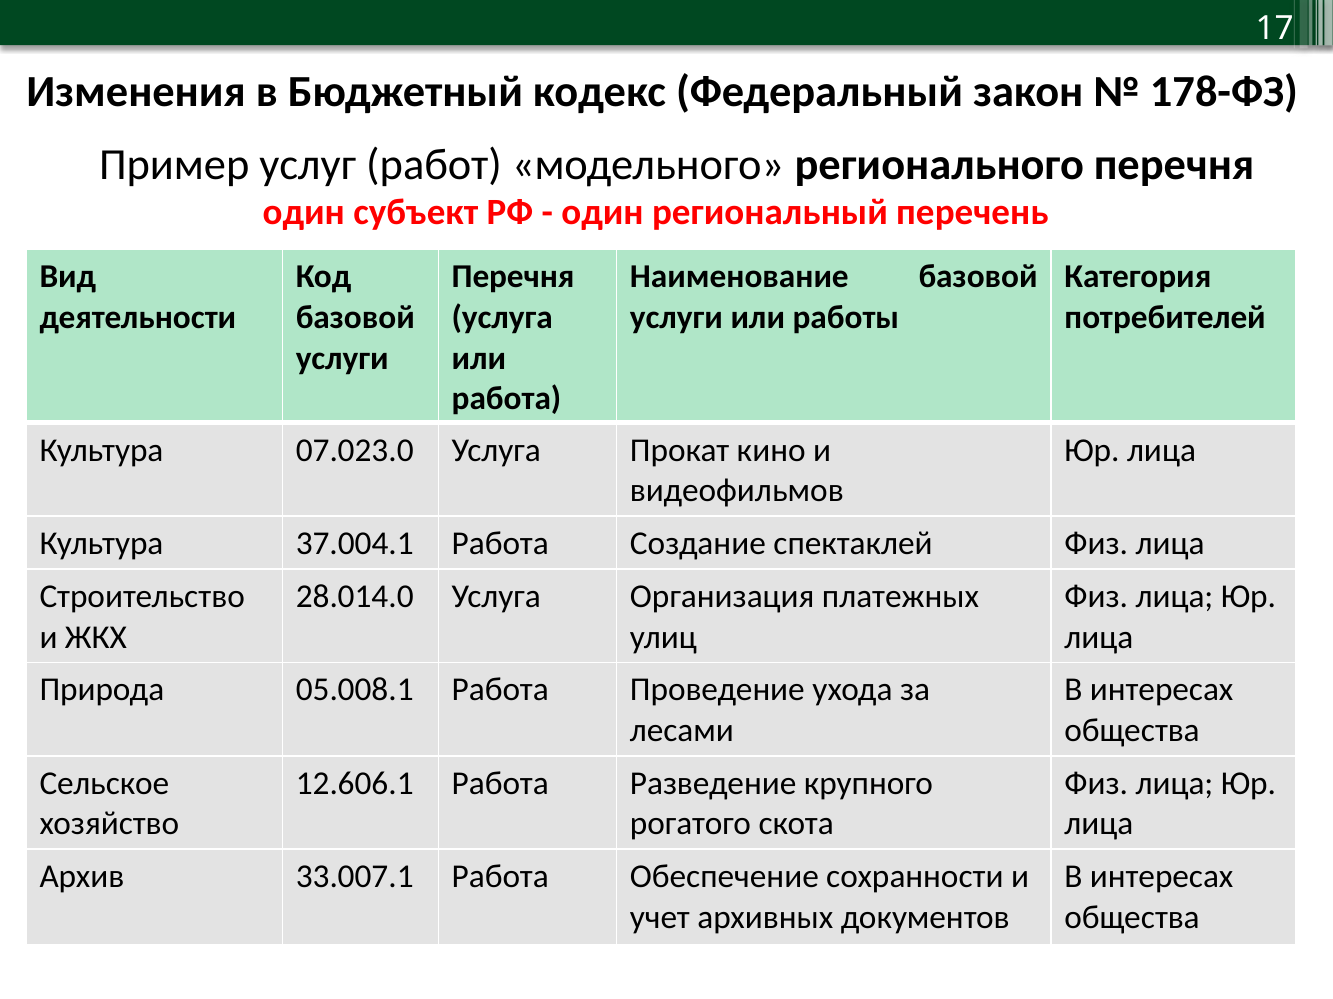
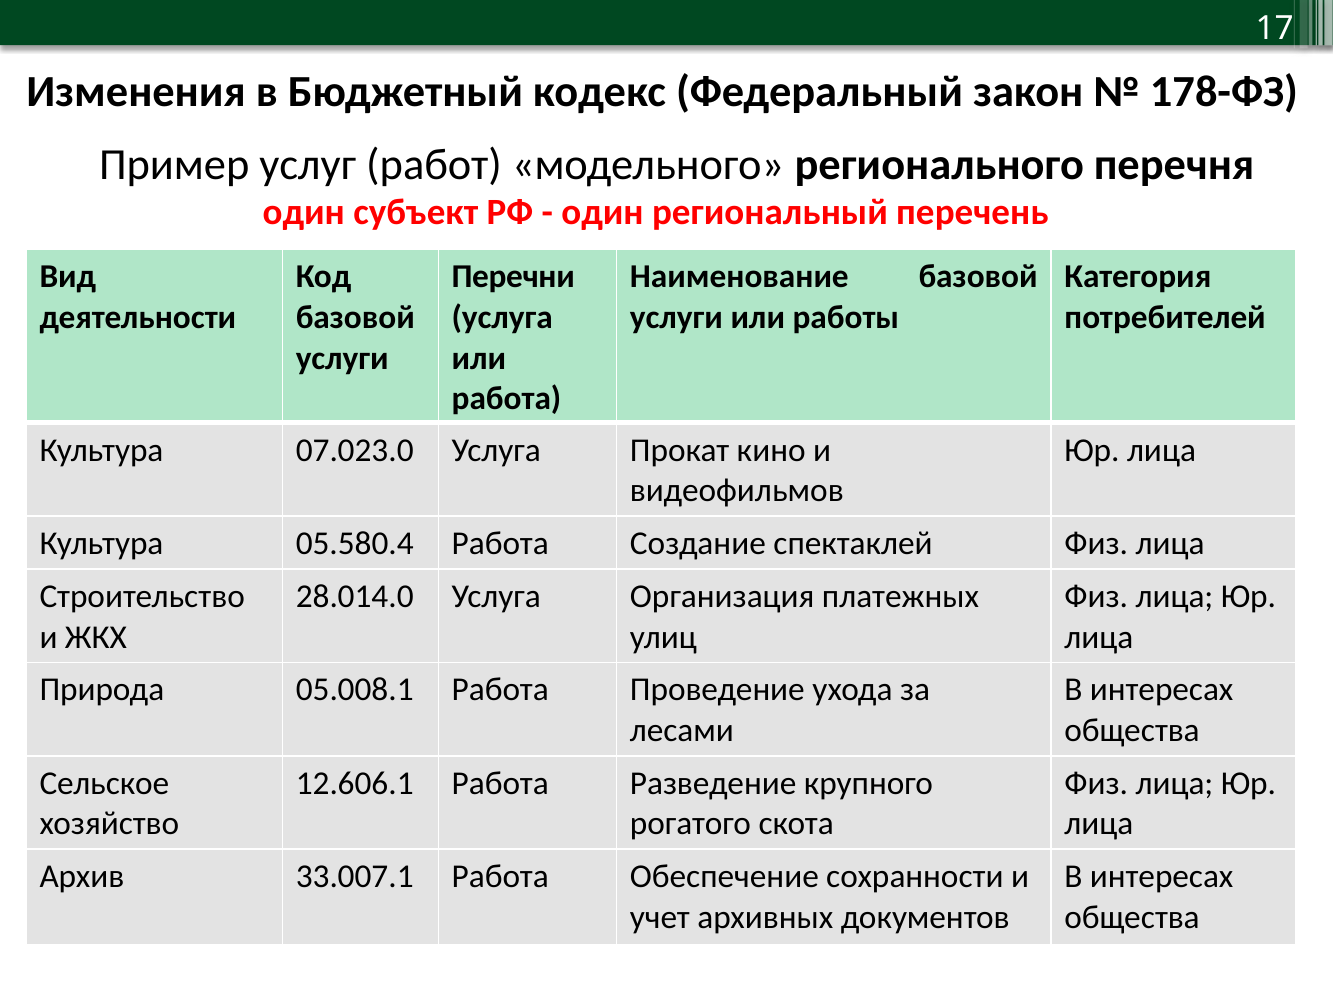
Перечня at (513, 277): Перечня -> Перечни
37.004.1: 37.004.1 -> 05.580.4
